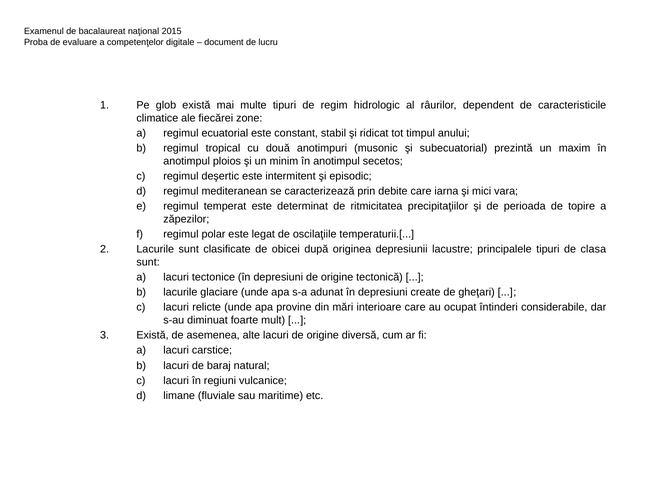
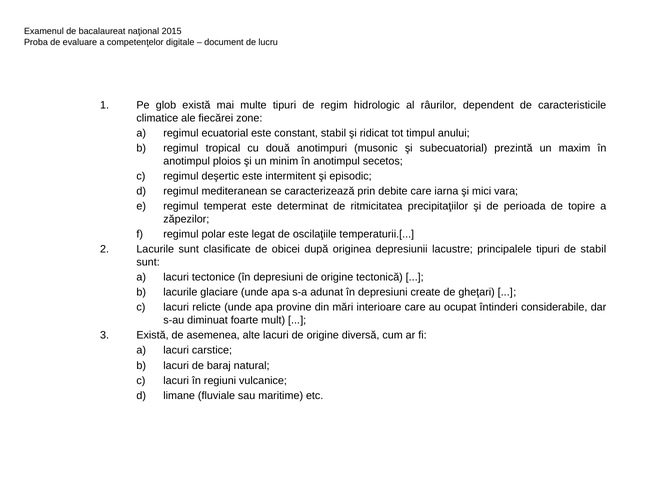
de clasa: clasa -> stabil
